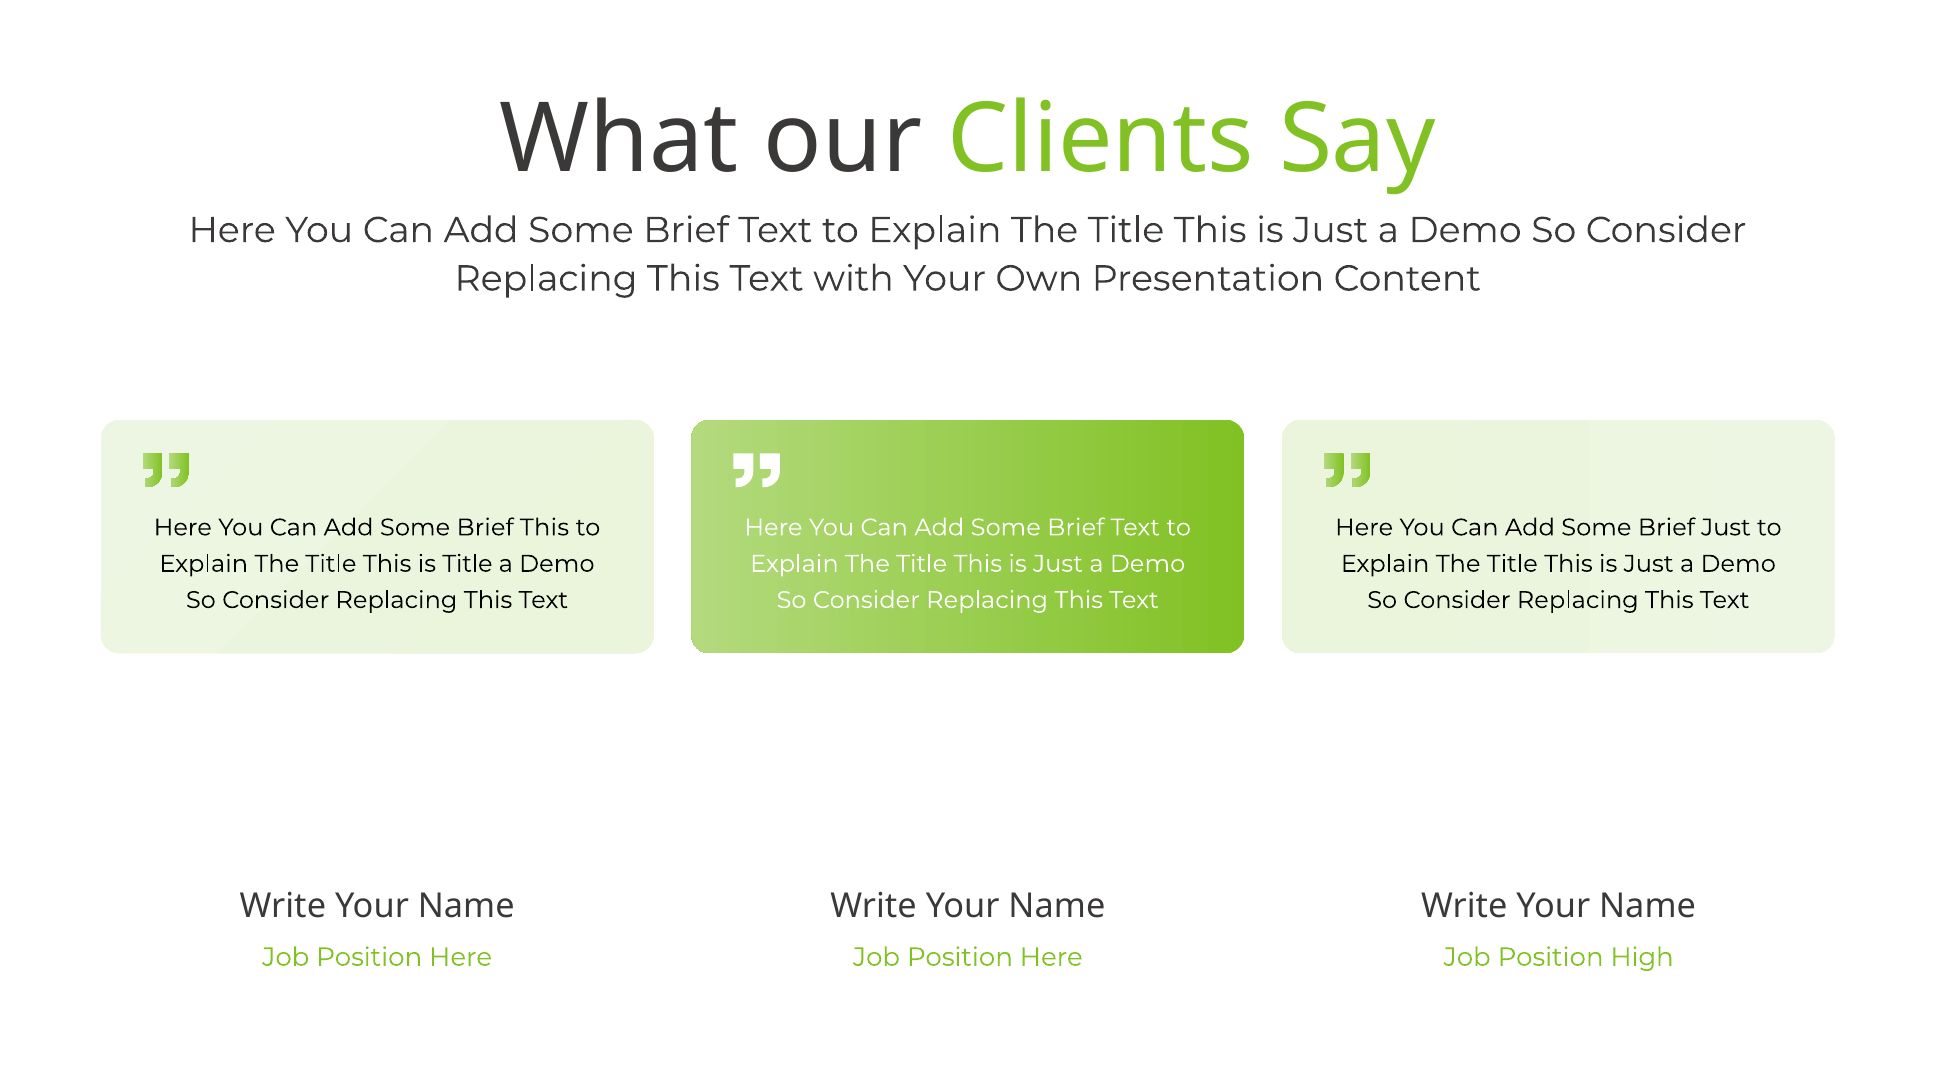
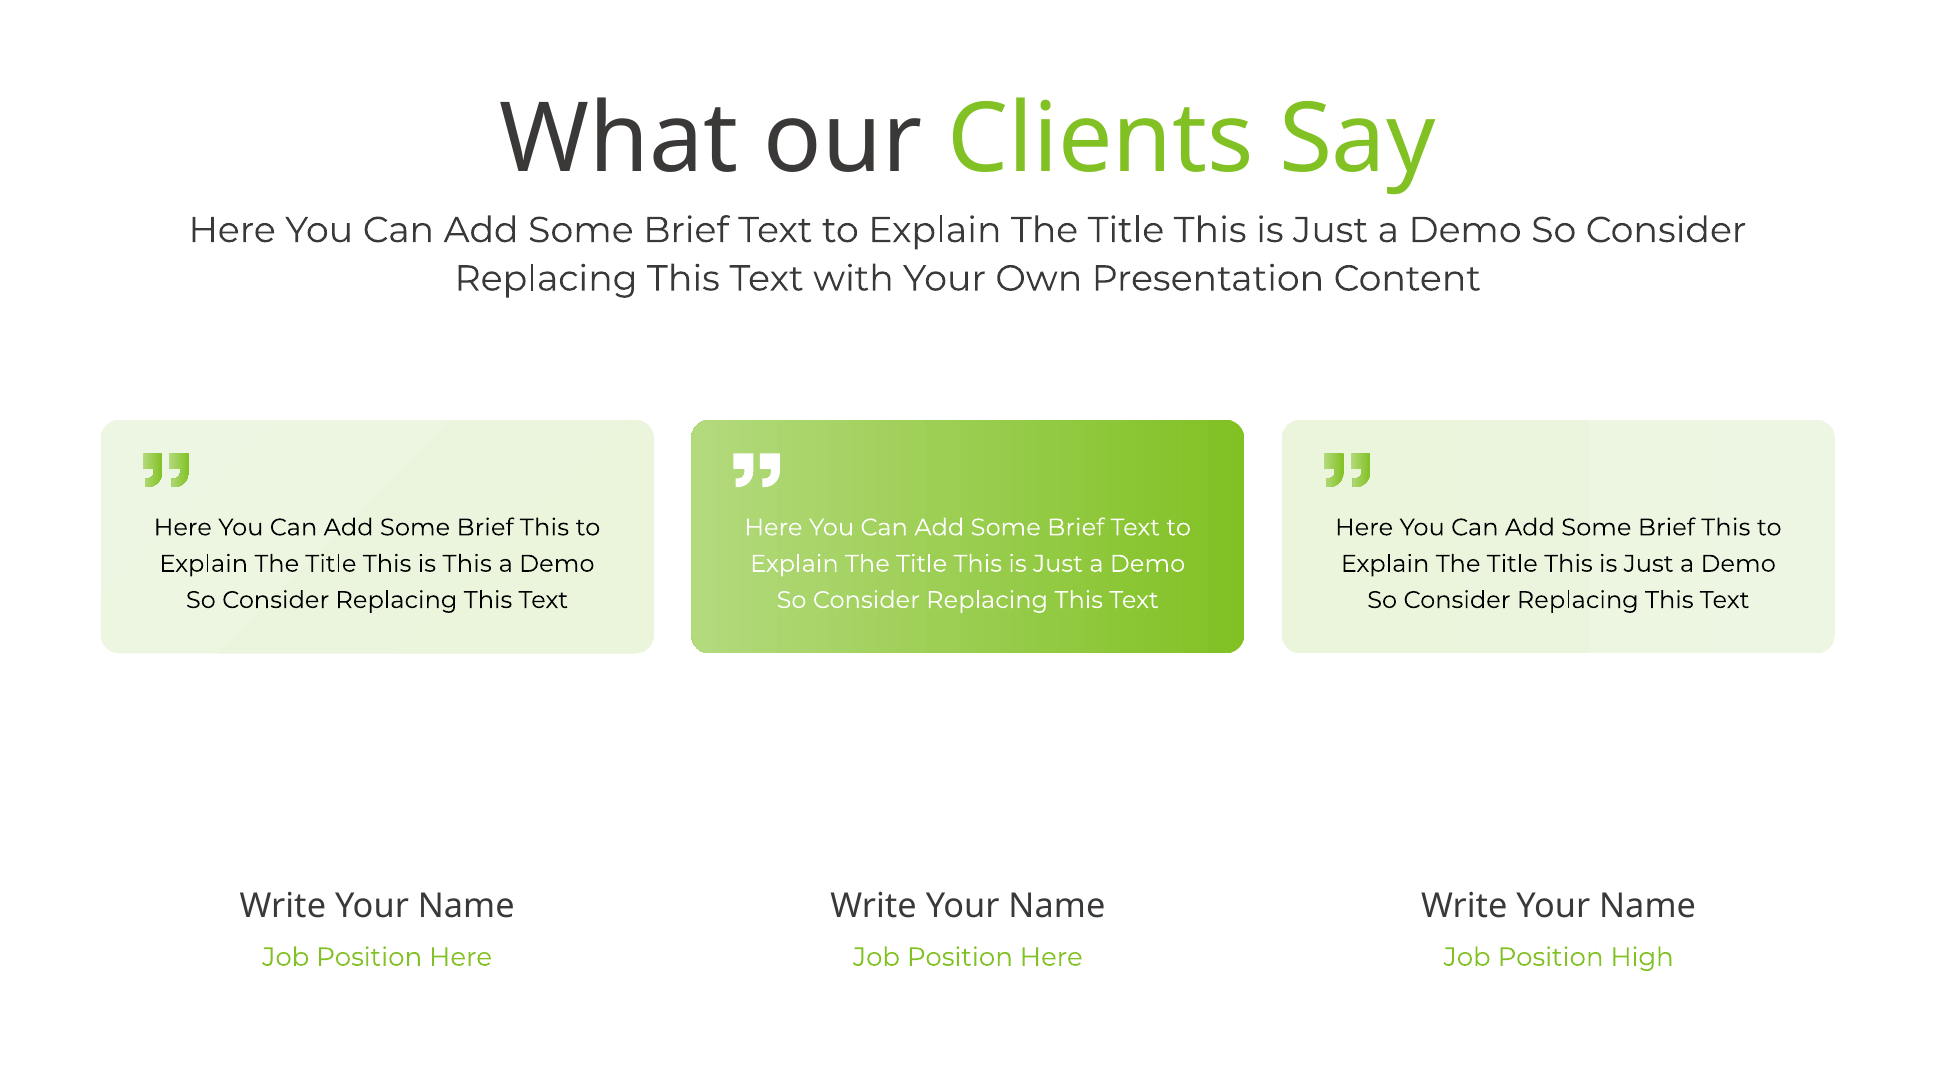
Just at (1726, 527): Just -> This
is Title: Title -> This
